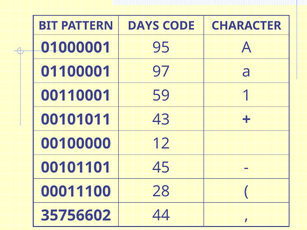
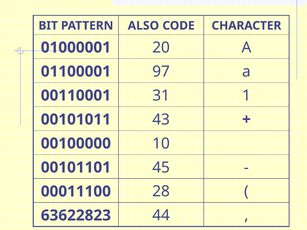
DAYS: DAYS -> ALSO
95: 95 -> 20
59: 59 -> 31
12: 12 -> 10
35756602: 35756602 -> 63622823
